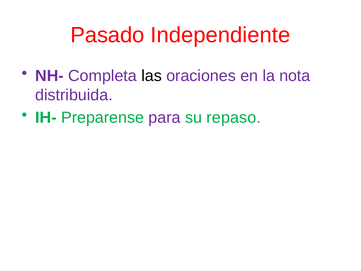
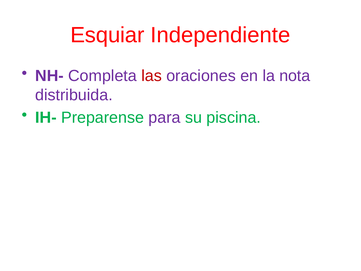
Pasado: Pasado -> Esquiar
las colour: black -> red
repaso: repaso -> piscina
